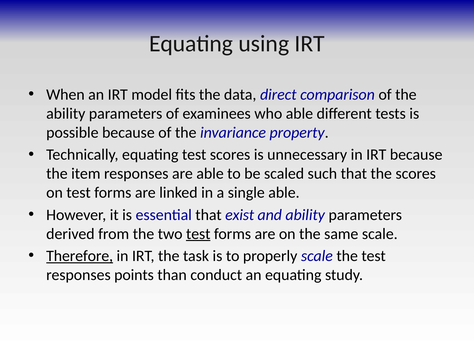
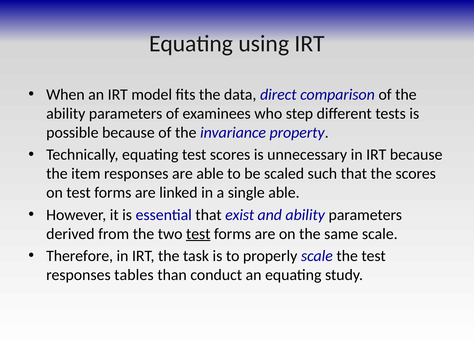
who able: able -> step
Therefore underline: present -> none
points: points -> tables
